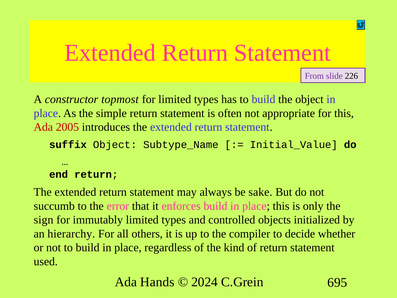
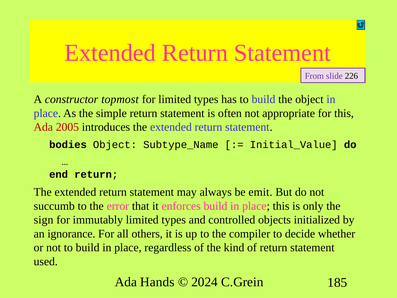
suffix: suffix -> bodies
sake: sake -> emit
hierarchy: hierarchy -> ignorance
695: 695 -> 185
